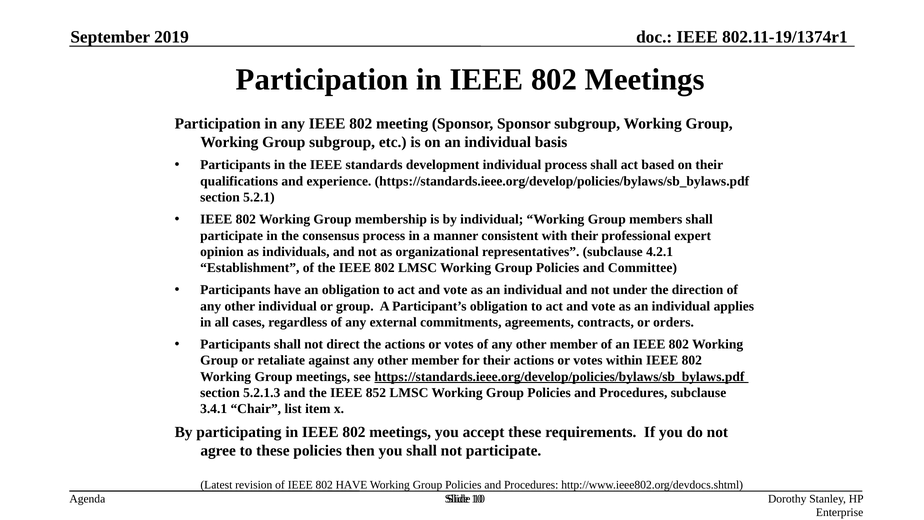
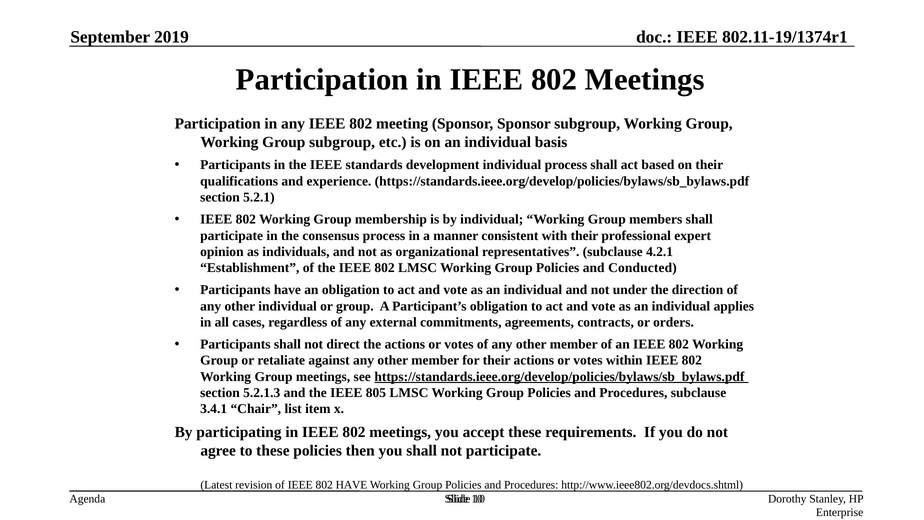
Committee: Committee -> Conducted
852: 852 -> 805
